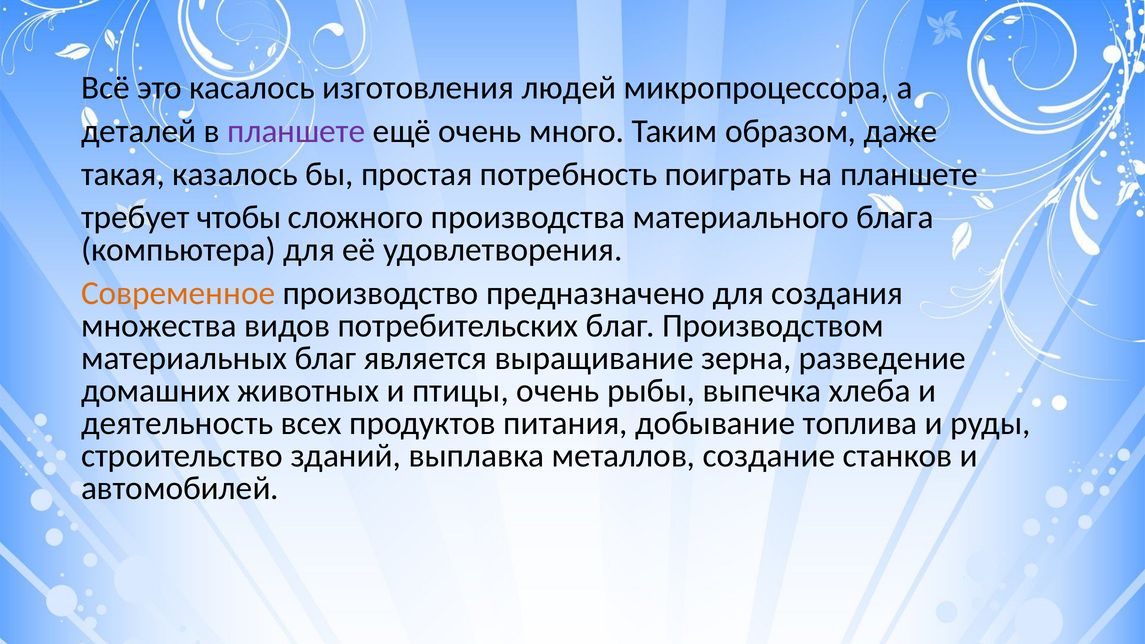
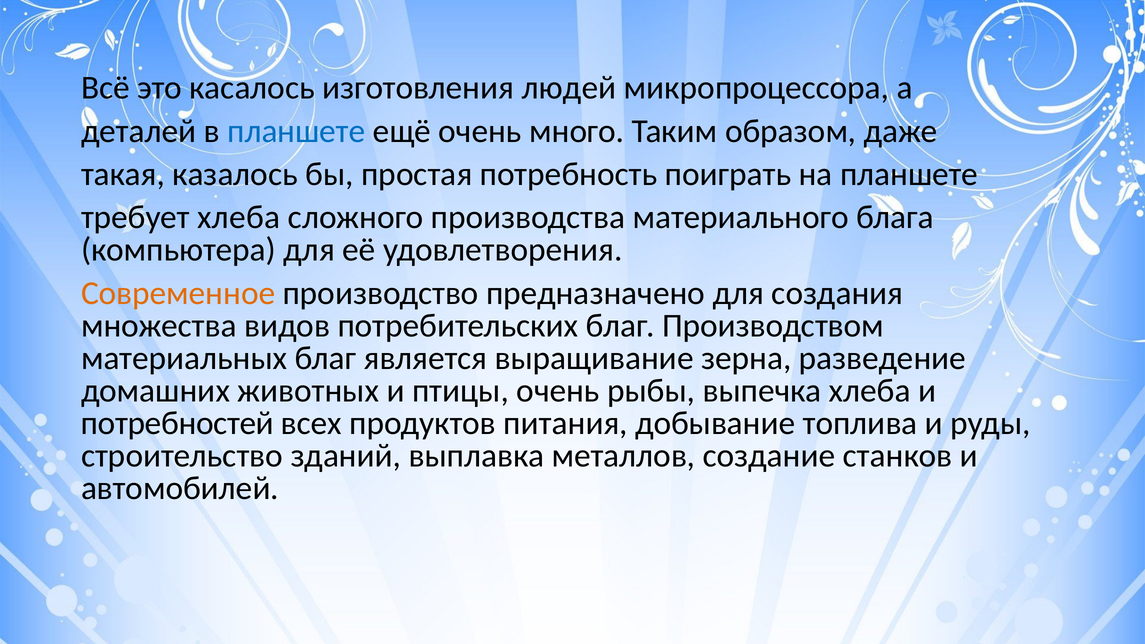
планшете at (296, 131) colour: purple -> blue
требует чтобы: чтобы -> хлеба
деятельность: деятельность -> потребностей
